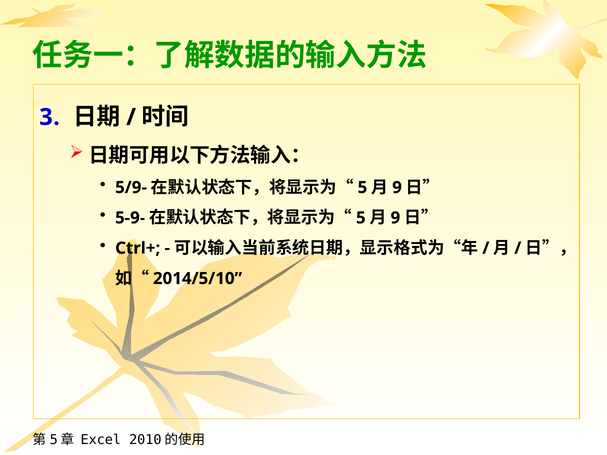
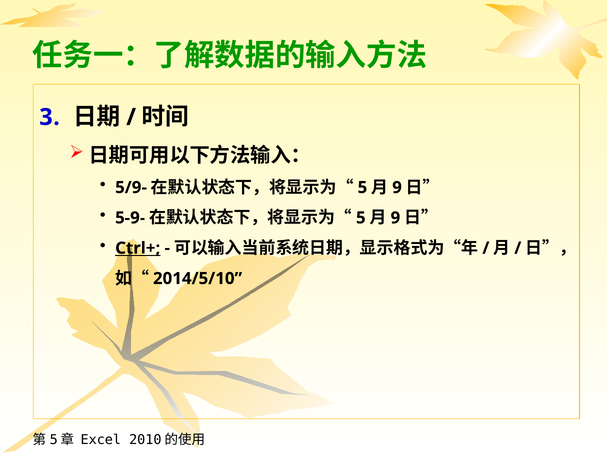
Ctrl+ underline: none -> present
